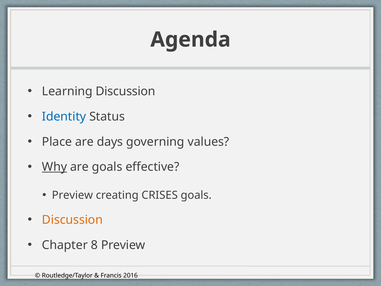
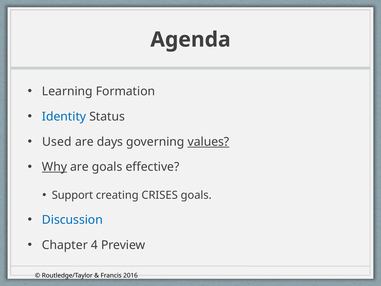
Learning Discussion: Discussion -> Formation
Place: Place -> Used
values underline: none -> present
Preview at (72, 195): Preview -> Support
Discussion at (72, 220) colour: orange -> blue
8: 8 -> 4
